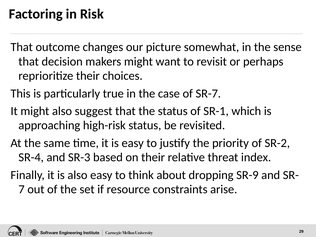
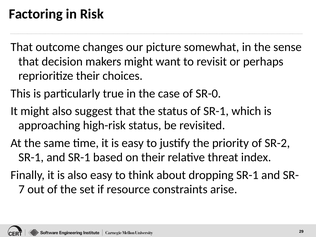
SR-7: SR-7 -> SR-0
SR-4 at (31, 157): SR-4 -> SR-1
and SR-3: SR-3 -> SR-1
dropping SR-9: SR-9 -> SR-1
